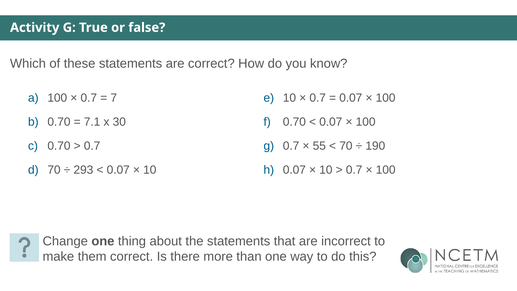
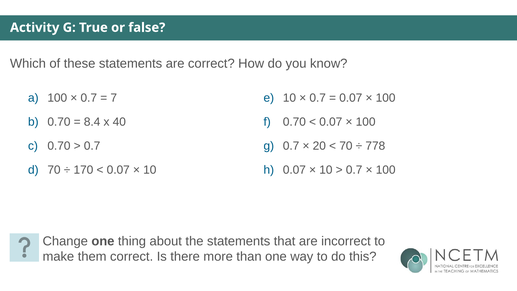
7.1: 7.1 -> 8.4
30: 30 -> 40
55: 55 -> 20
190: 190 -> 778
293: 293 -> 170
